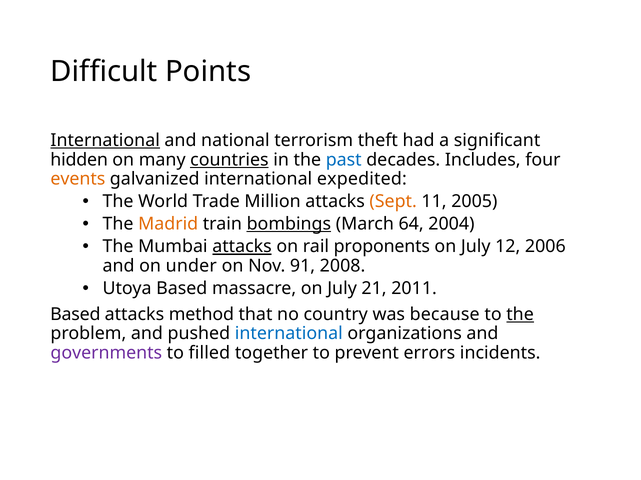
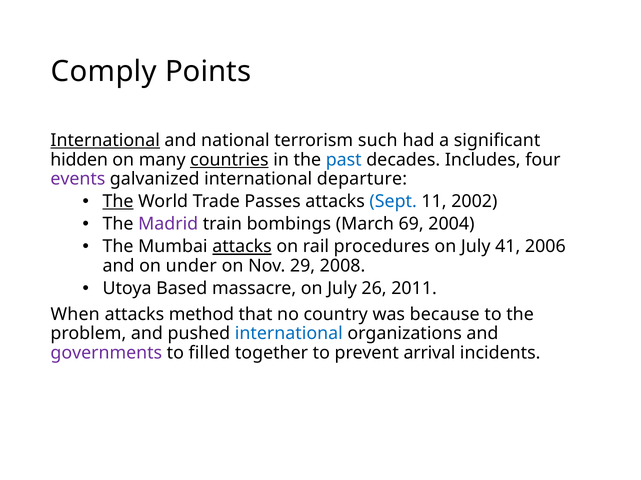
Difficult: Difficult -> Comply
theft: theft -> such
events colour: orange -> purple
expedited: expedited -> departure
The at (118, 202) underline: none -> present
Million: Million -> Passes
Sept colour: orange -> blue
2005: 2005 -> 2002
Madrid colour: orange -> purple
bombings underline: present -> none
64: 64 -> 69
proponents: proponents -> procedures
12: 12 -> 41
91: 91 -> 29
21: 21 -> 26
Based at (75, 315): Based -> When
the at (520, 315) underline: present -> none
errors: errors -> arrival
